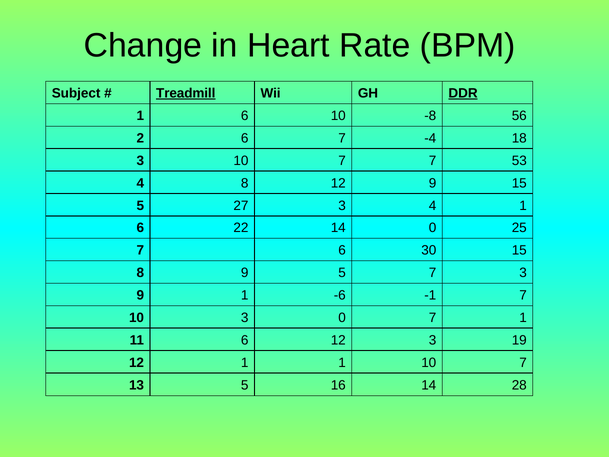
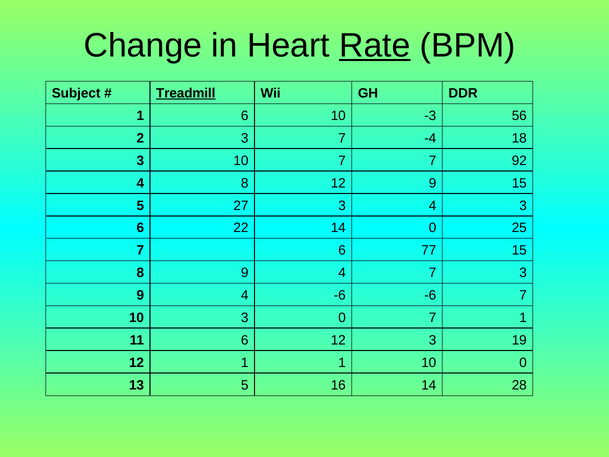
Rate underline: none -> present
DDR underline: present -> none
-8: -8 -> -3
2 6: 6 -> 3
53: 53 -> 92
4 1: 1 -> 3
30: 30 -> 77
8 9 5: 5 -> 4
1 at (245, 295): 1 -> 4
-6 -1: -1 -> -6
1 10 7: 7 -> 0
